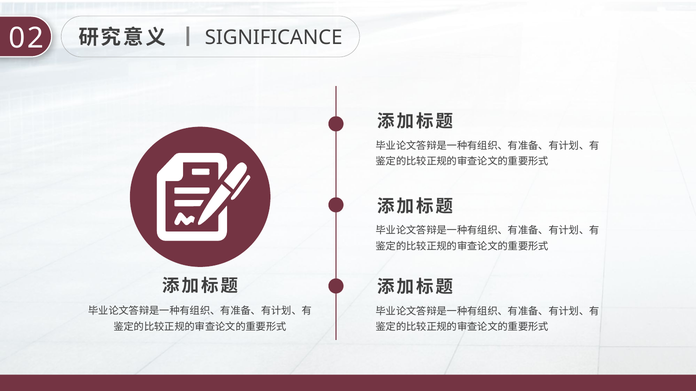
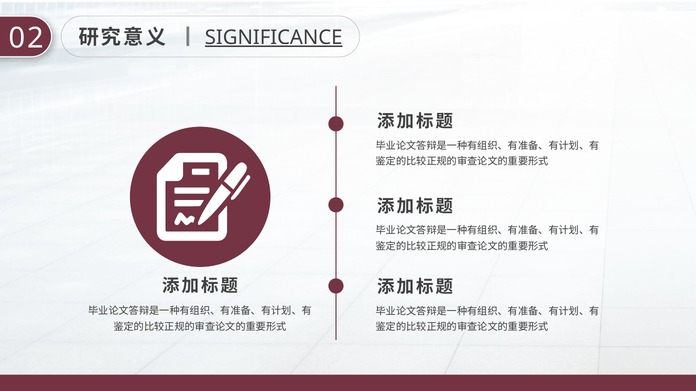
SIGNIFICANCE underline: none -> present
